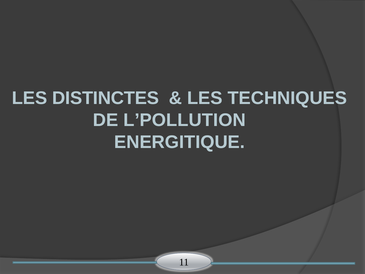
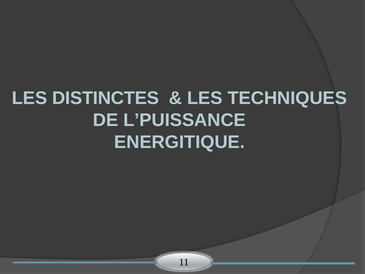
L’POLLUTION: L’POLLUTION -> L’PUISSANCE
